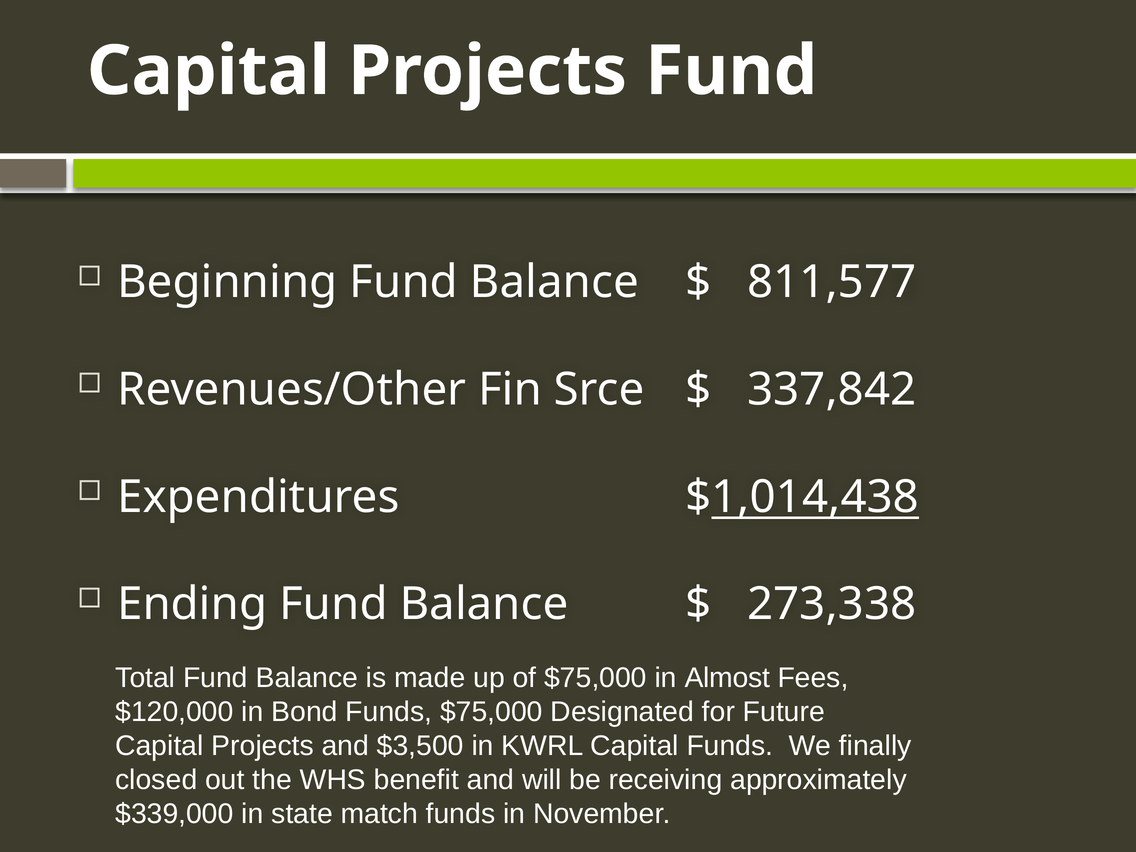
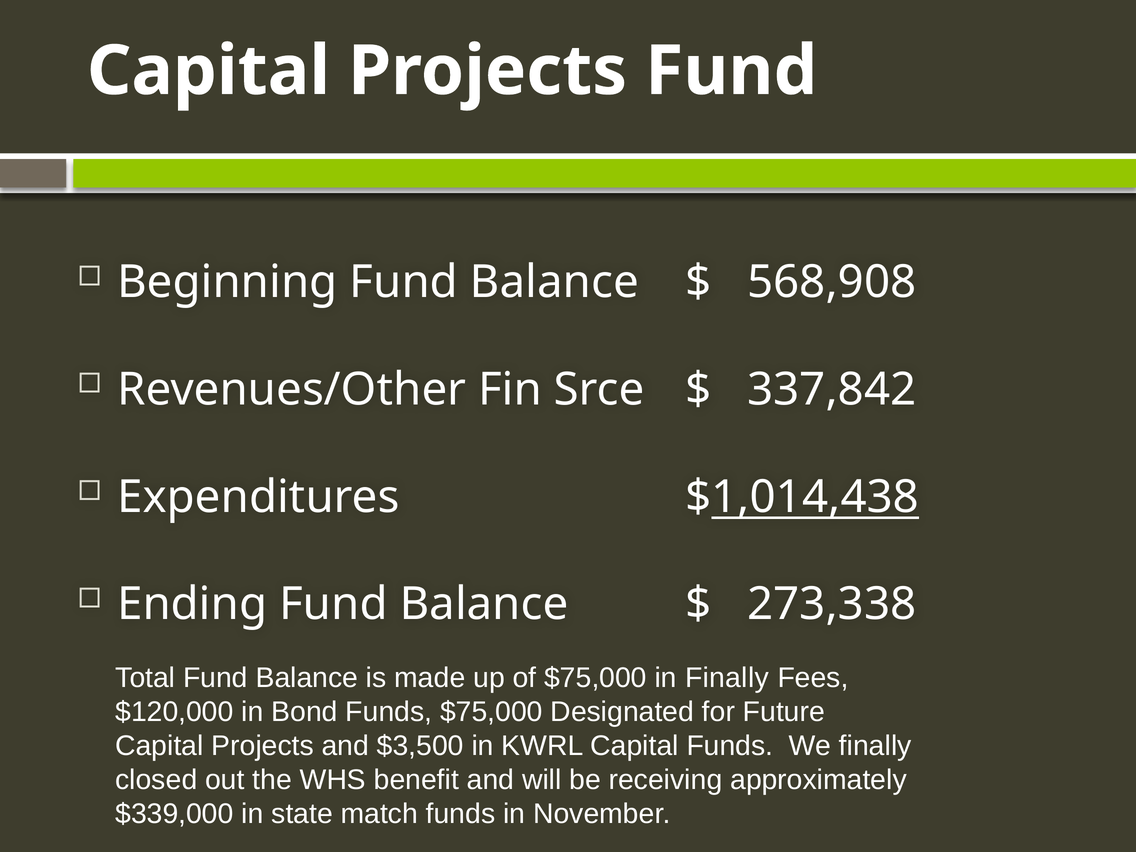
811,577: 811,577 -> 568,908
in Almost: Almost -> Finally
